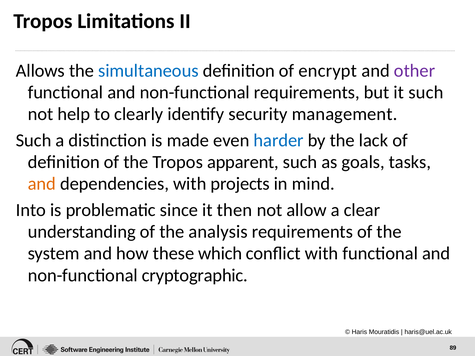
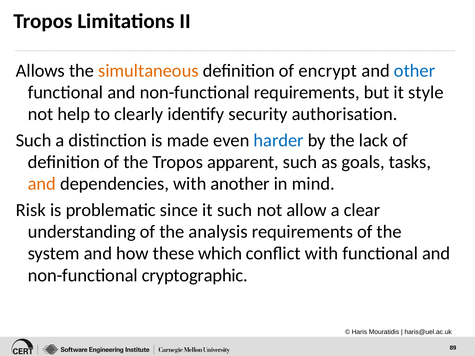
simultaneous colour: blue -> orange
other colour: purple -> blue
it such: such -> style
management: management -> authorisation
projects: projects -> another
Into: Into -> Risk
it then: then -> such
